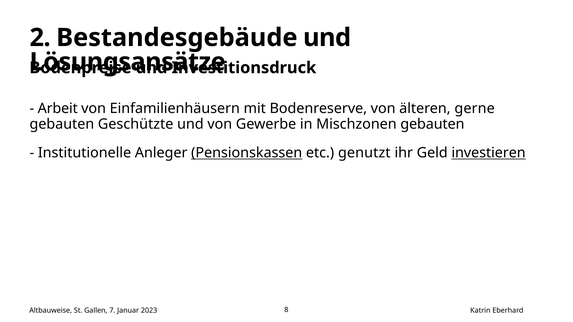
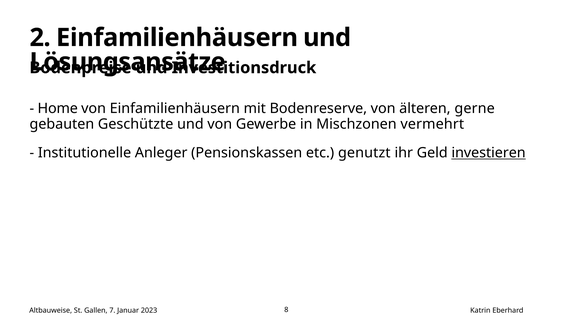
2 Bestandesgebäude: Bestandesgebäude -> Einfamilienhäusern
Arbeit: Arbeit -> Home
Mischzonen gebauten: gebauten -> vermehrt
Pensionskassen underline: present -> none
